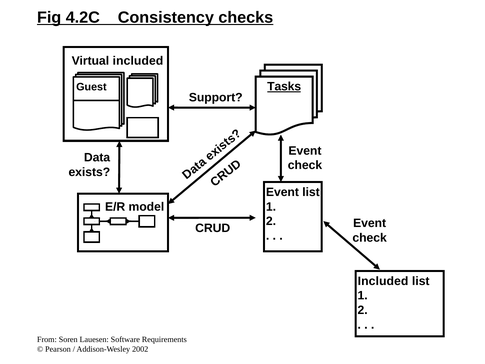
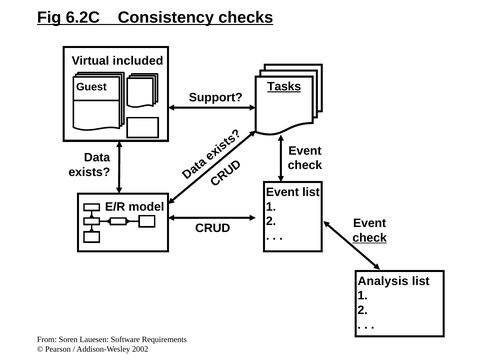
4.2C: 4.2C -> 6.2C
check at (370, 238) underline: none -> present
Included at (383, 281): Included -> Analysis
